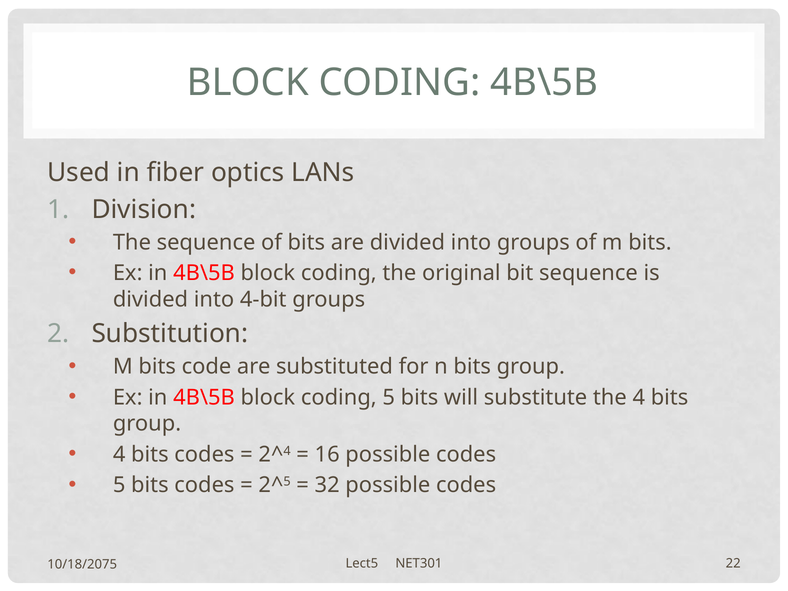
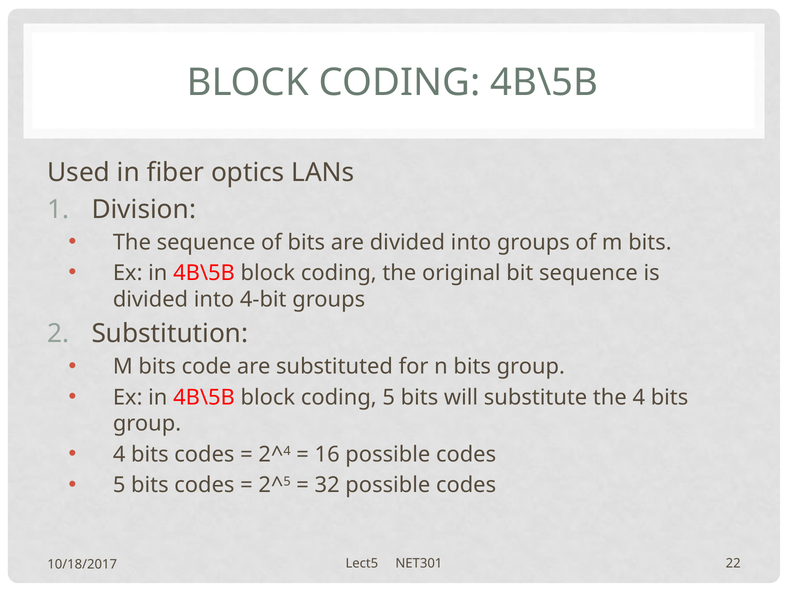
10/18/2075: 10/18/2075 -> 10/18/2017
